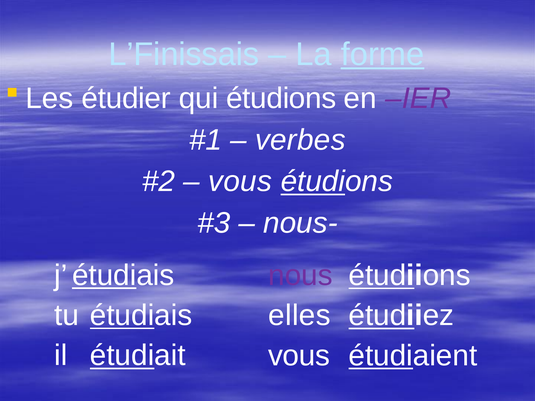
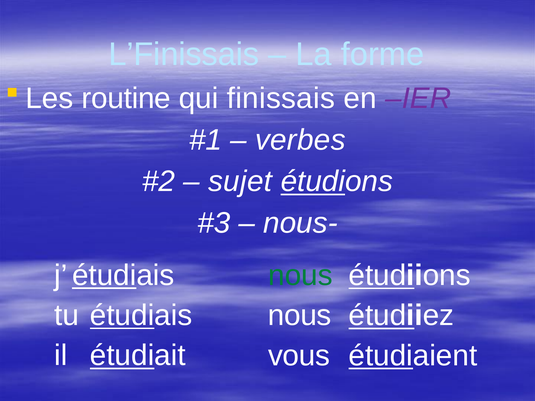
forme underline: present -> none
étudier: étudier -> routine
qui étudions: étudions -> finissais
vous at (240, 182): vous -> sujet
nous at (300, 276) colour: purple -> green
elles at (299, 316): elles -> nous
